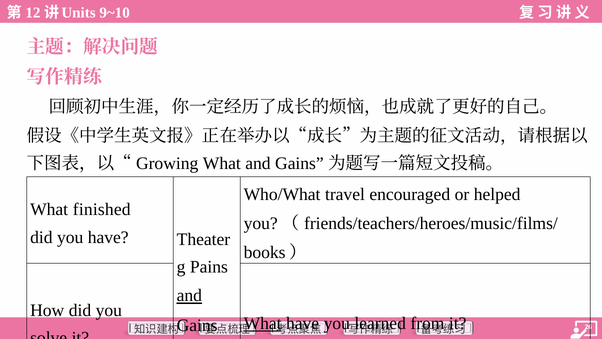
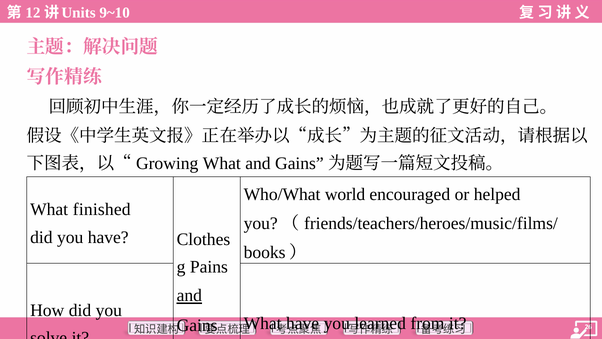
travel: travel -> world
Theater: Theater -> Clothes
What at (263, 323) underline: present -> none
